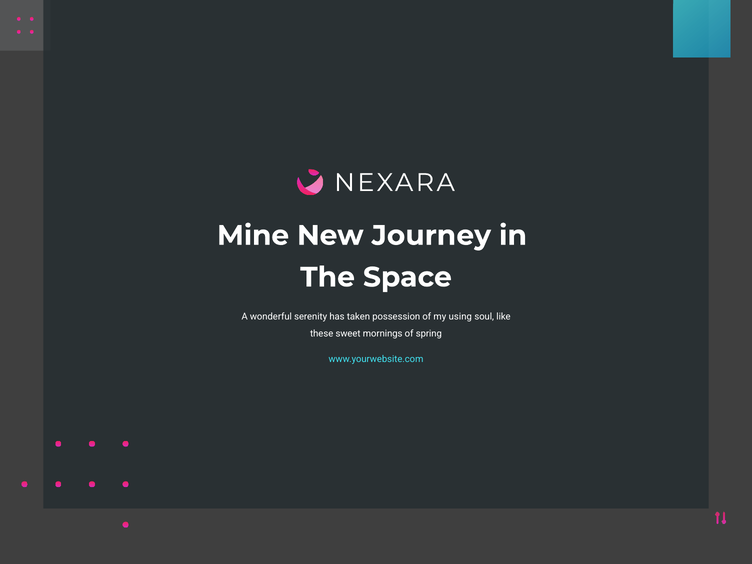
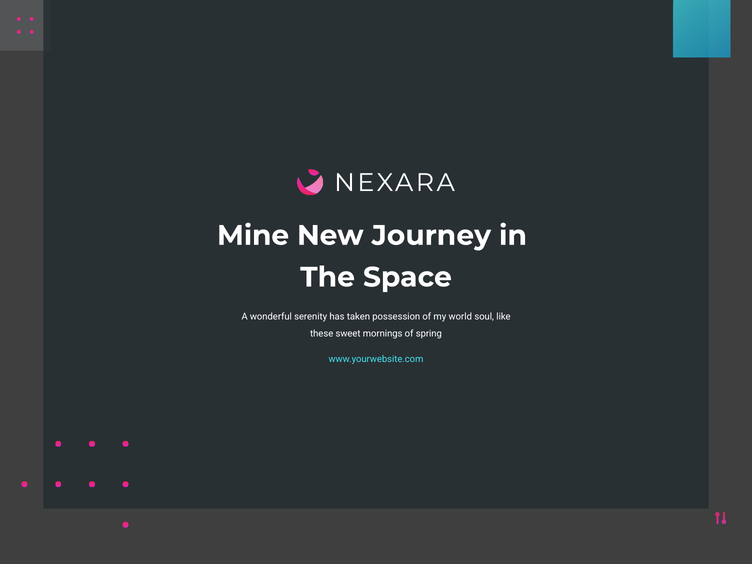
using: using -> world
